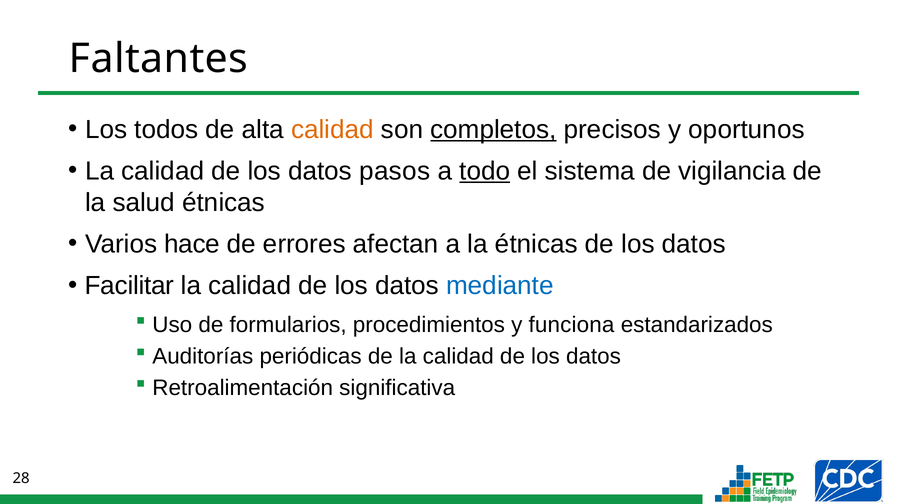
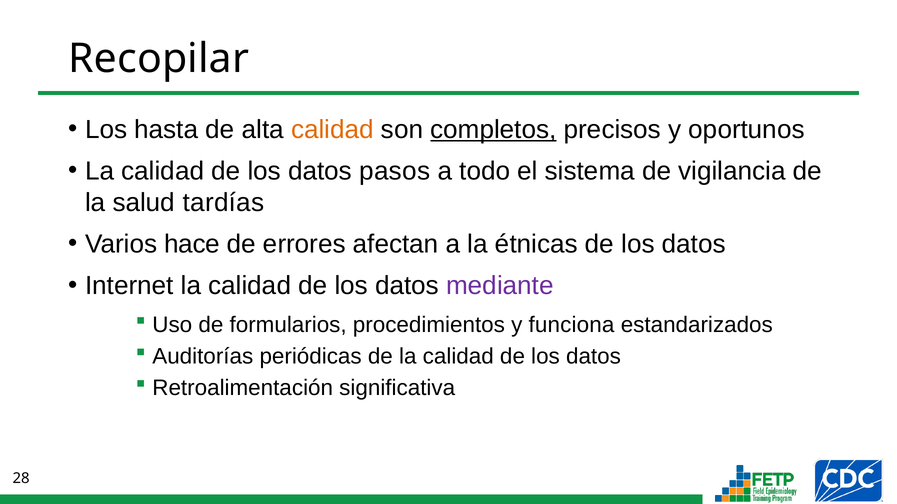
Faltantes: Faltantes -> Recopilar
todos: todos -> hasta
todo underline: present -> none
salud étnicas: étnicas -> tardías
Facilitar: Facilitar -> Internet
mediante colour: blue -> purple
